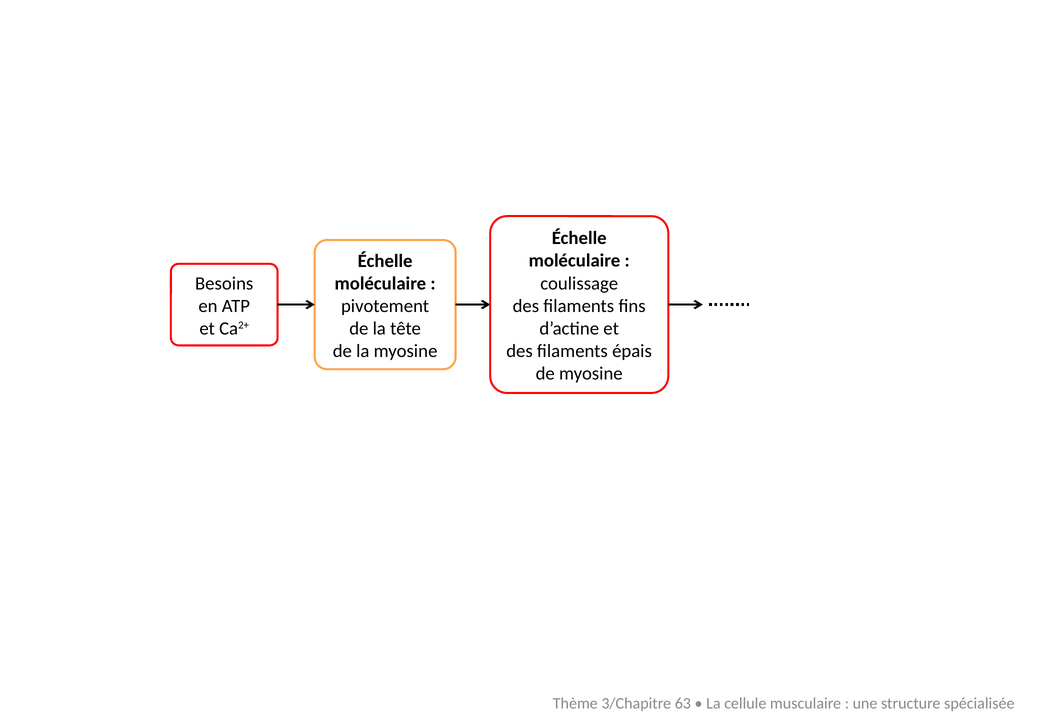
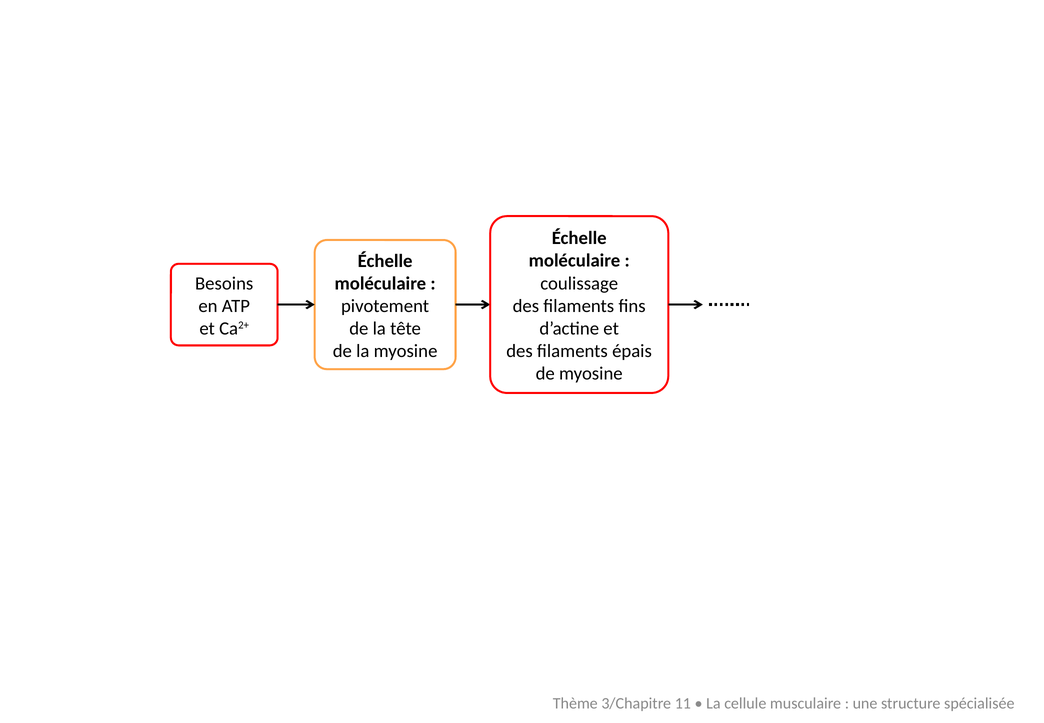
63: 63 -> 11
